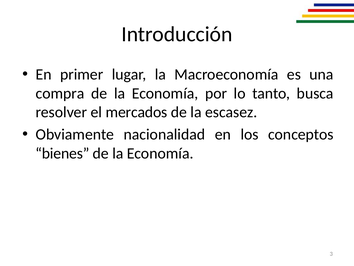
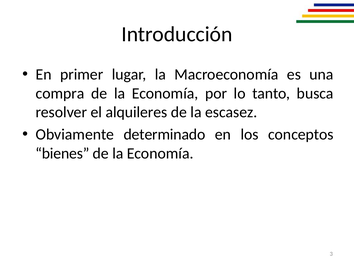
mercados: mercados -> alquileres
nacionalidad: nacionalidad -> determinado
